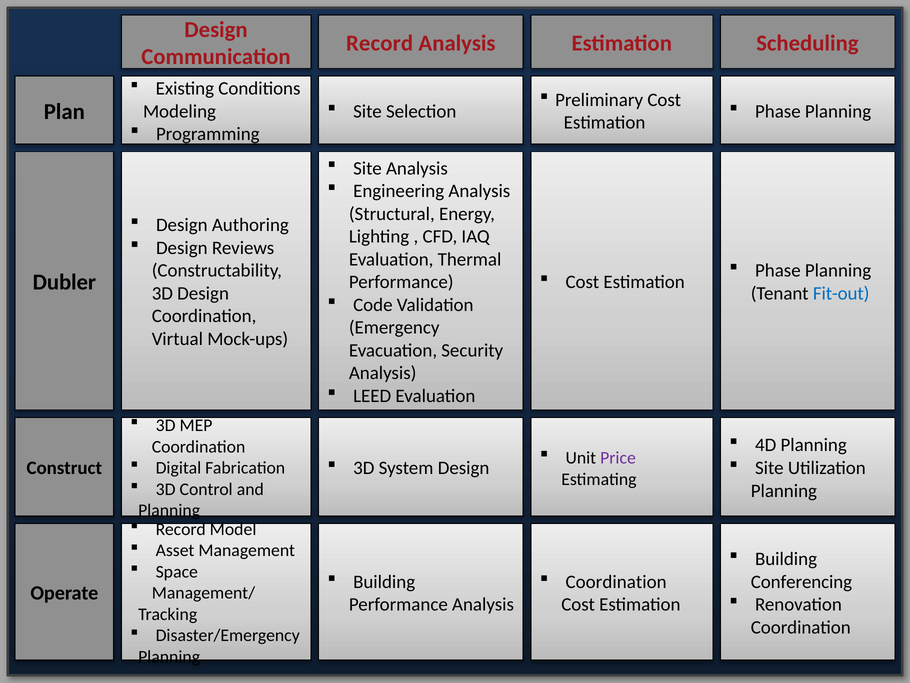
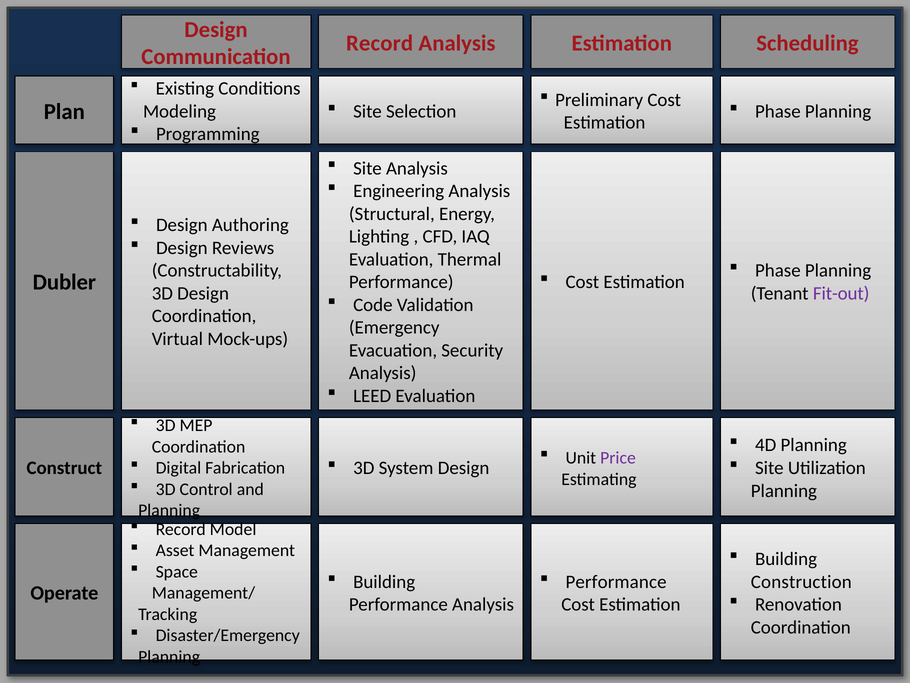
Fit-out colour: blue -> purple
Coordination at (616, 581): Coordination -> Performance
Conferencing: Conferencing -> Construction
